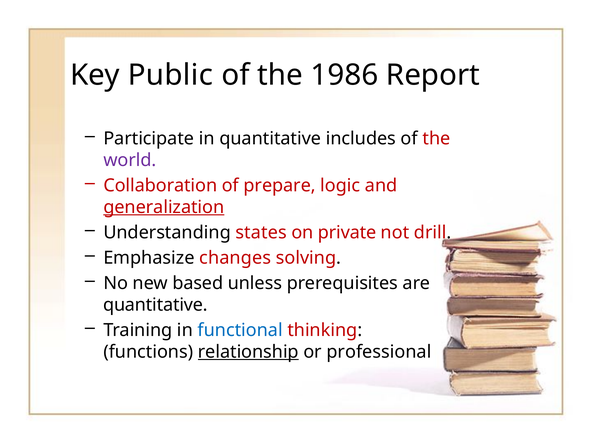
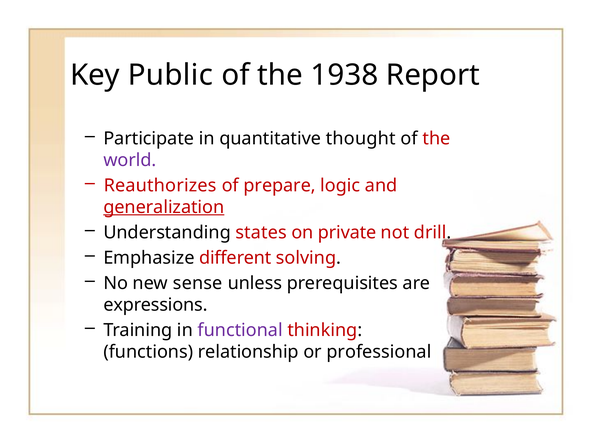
1986: 1986 -> 1938
includes: includes -> thought
Collaboration: Collaboration -> Reauthorizes
changes: changes -> different
based: based -> sense
quantitative at (155, 305): quantitative -> expressions
functional colour: blue -> purple
relationship underline: present -> none
